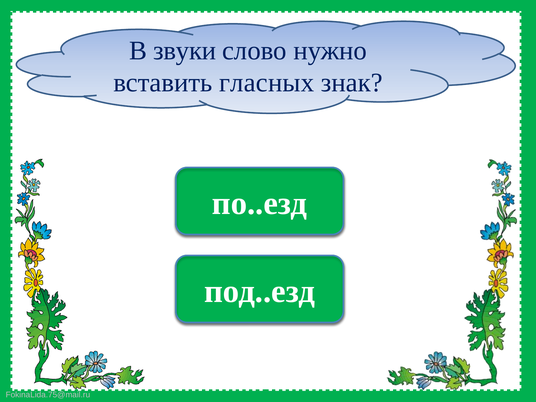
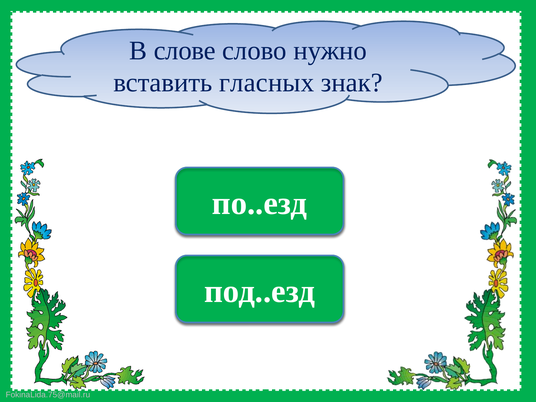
звуки: звуки -> слове
